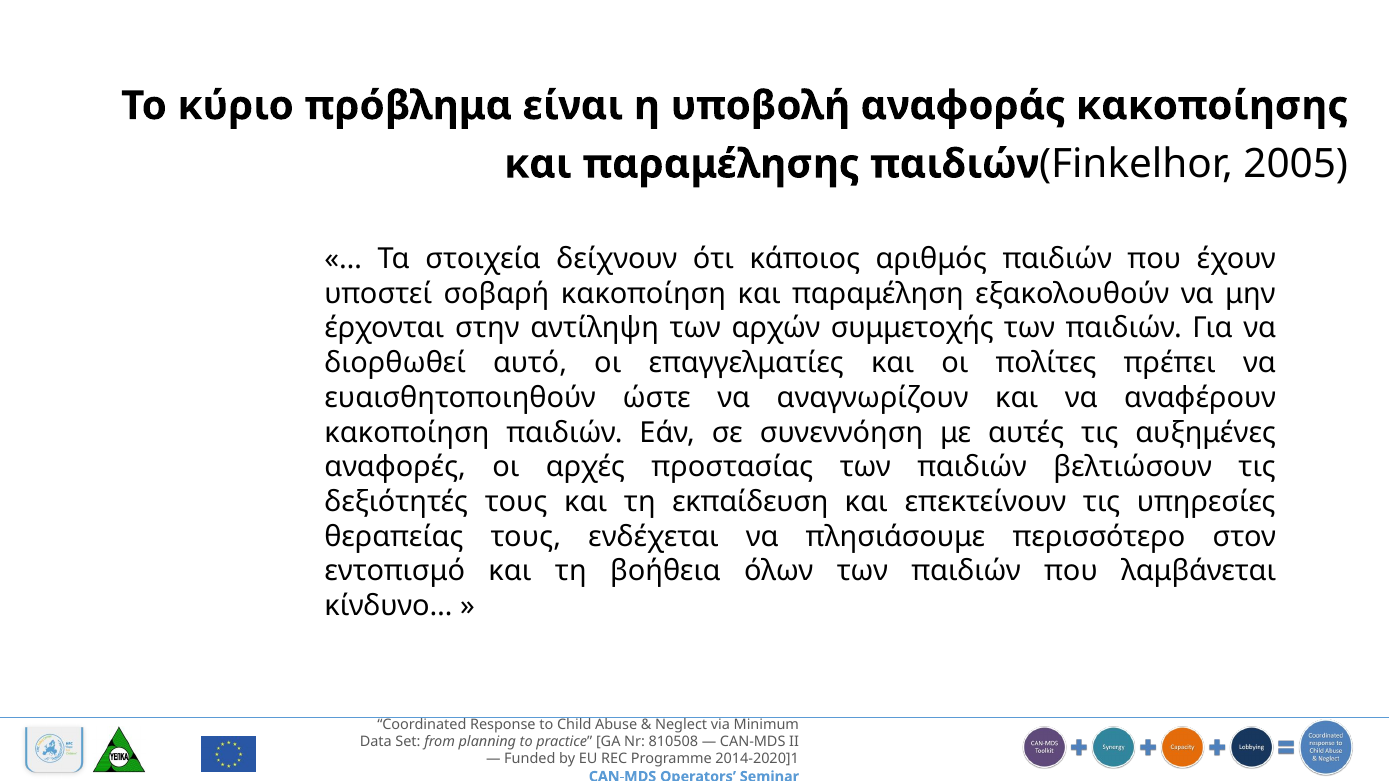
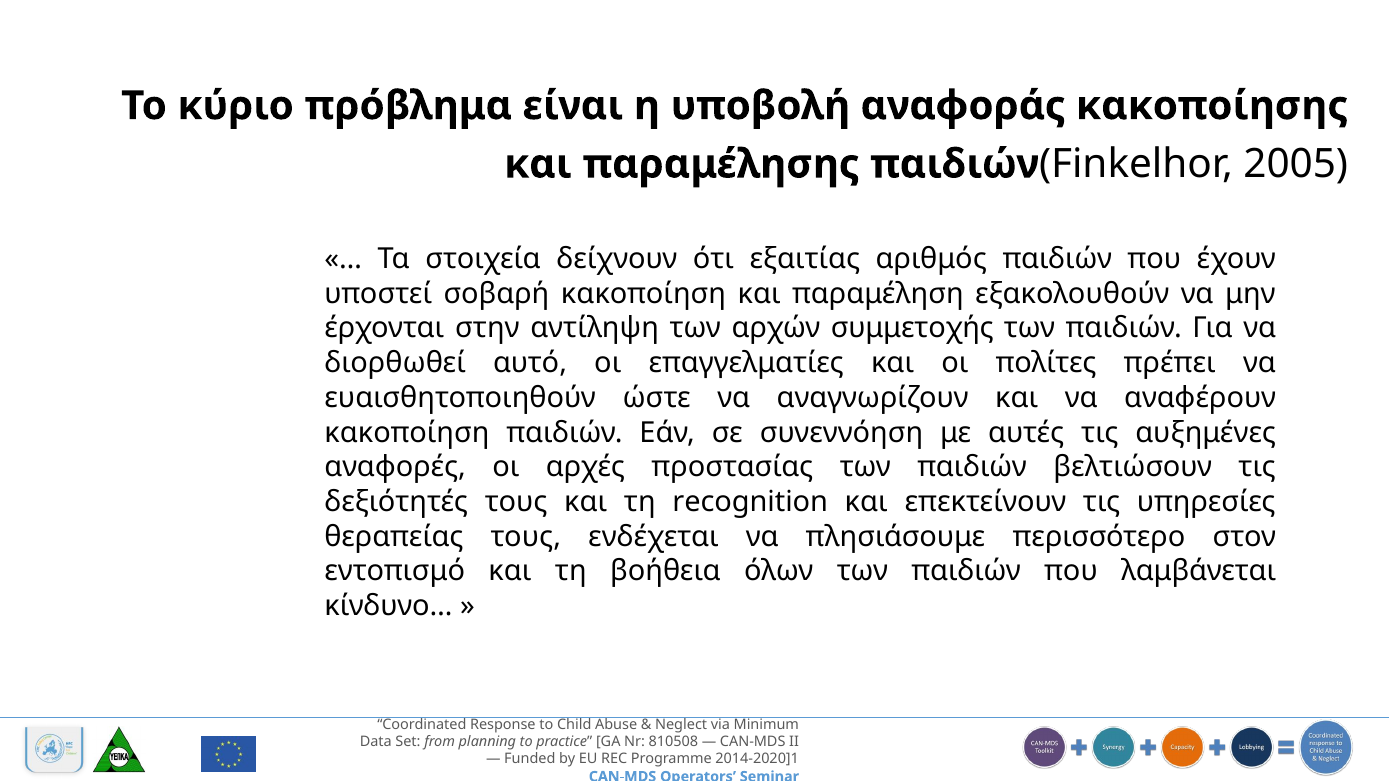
κάποιος: κάποιος -> εξαιτίας
εκπαίδευση: εκπαίδευση -> recognition
